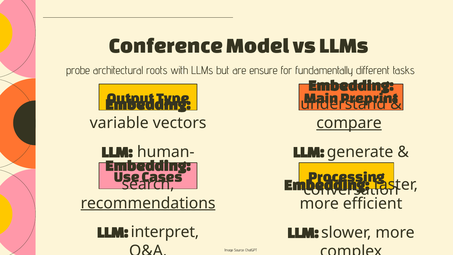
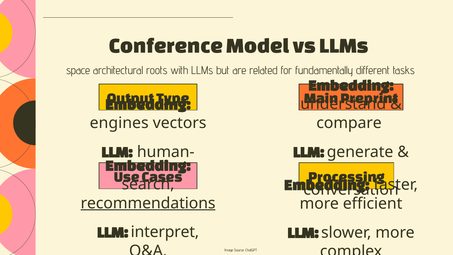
probe: probe -> space
ensure: ensure -> related
variable: variable -> engines
compare underline: present -> none
